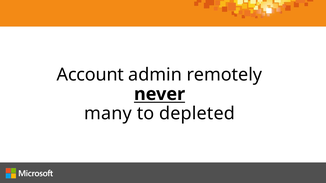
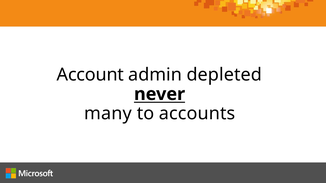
remotely: remotely -> depleted
depleted: depleted -> accounts
